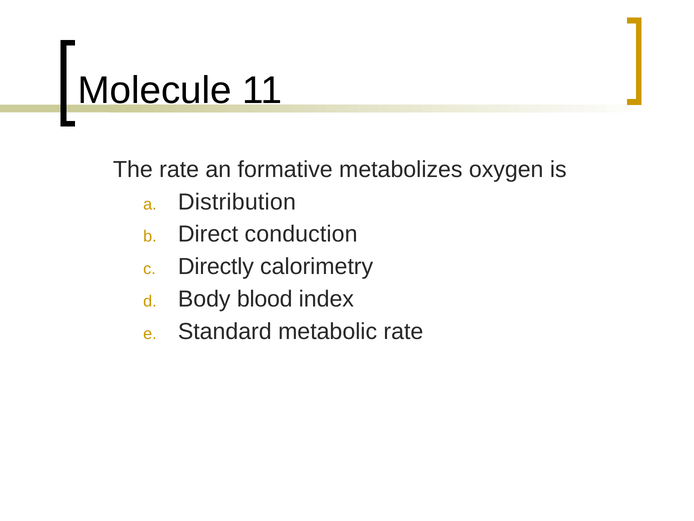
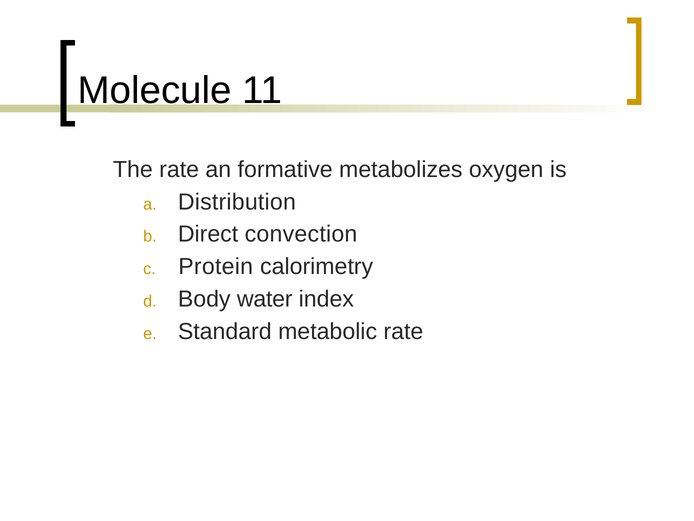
conduction: conduction -> convection
Directly: Directly -> Protein
blood: blood -> water
